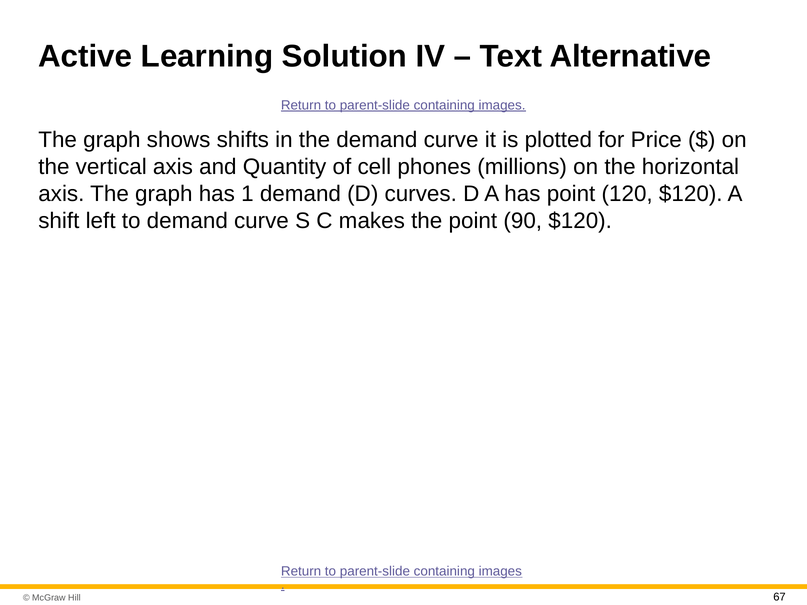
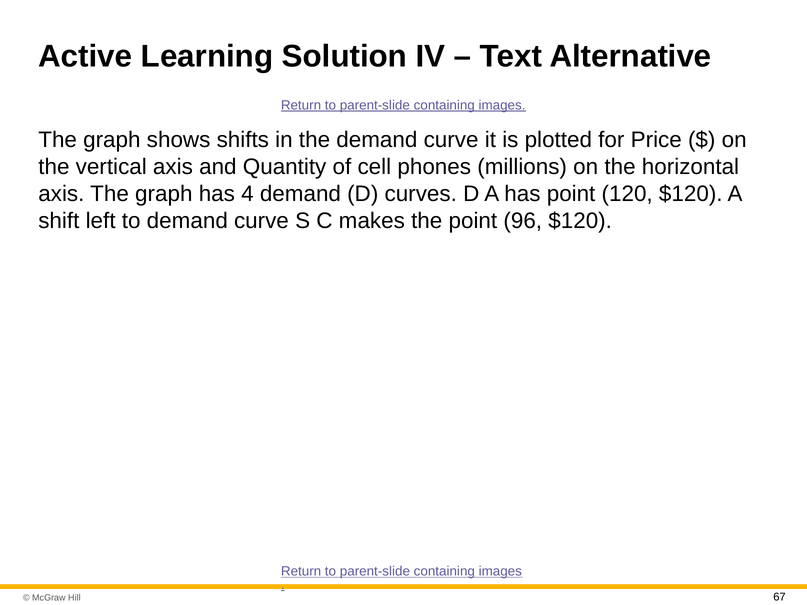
1: 1 -> 4
90: 90 -> 96
